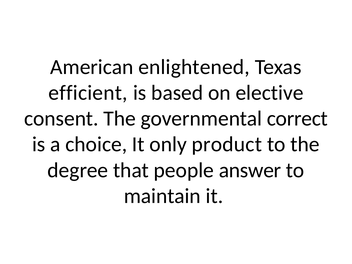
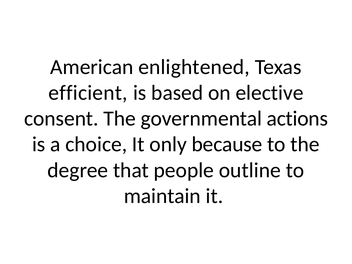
correct: correct -> actions
product: product -> because
answer: answer -> outline
